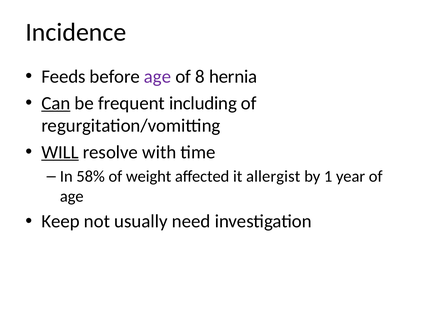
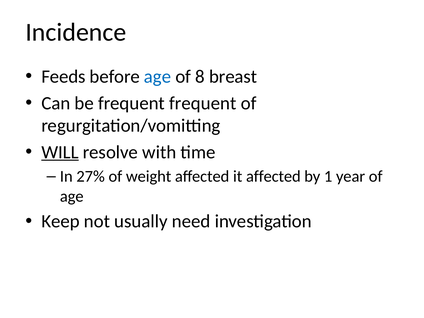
age at (158, 77) colour: purple -> blue
hernia: hernia -> breast
Can underline: present -> none
frequent including: including -> frequent
58%: 58% -> 27%
it allergist: allergist -> affected
